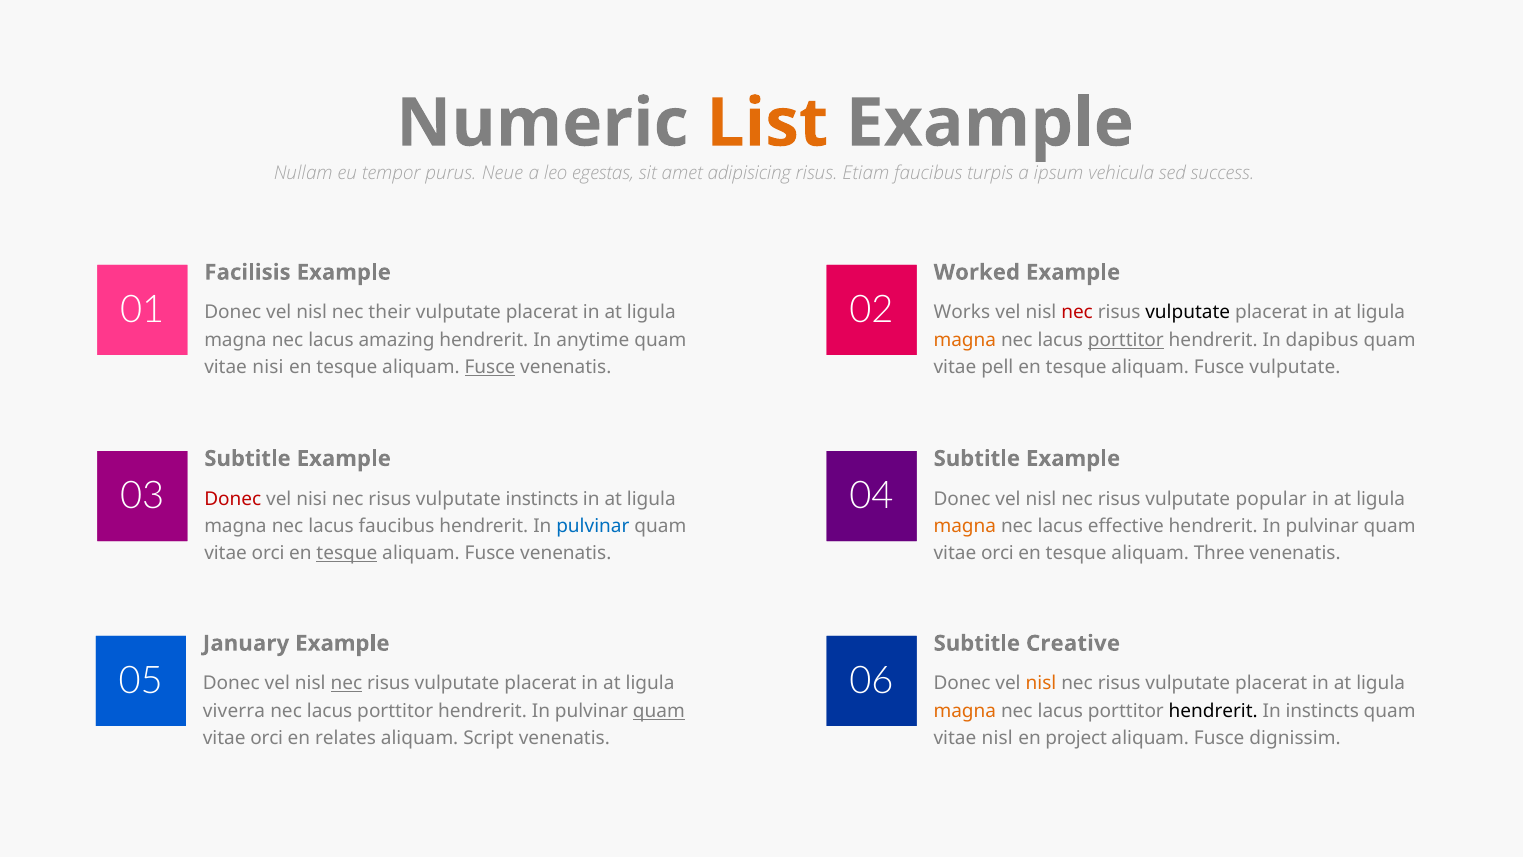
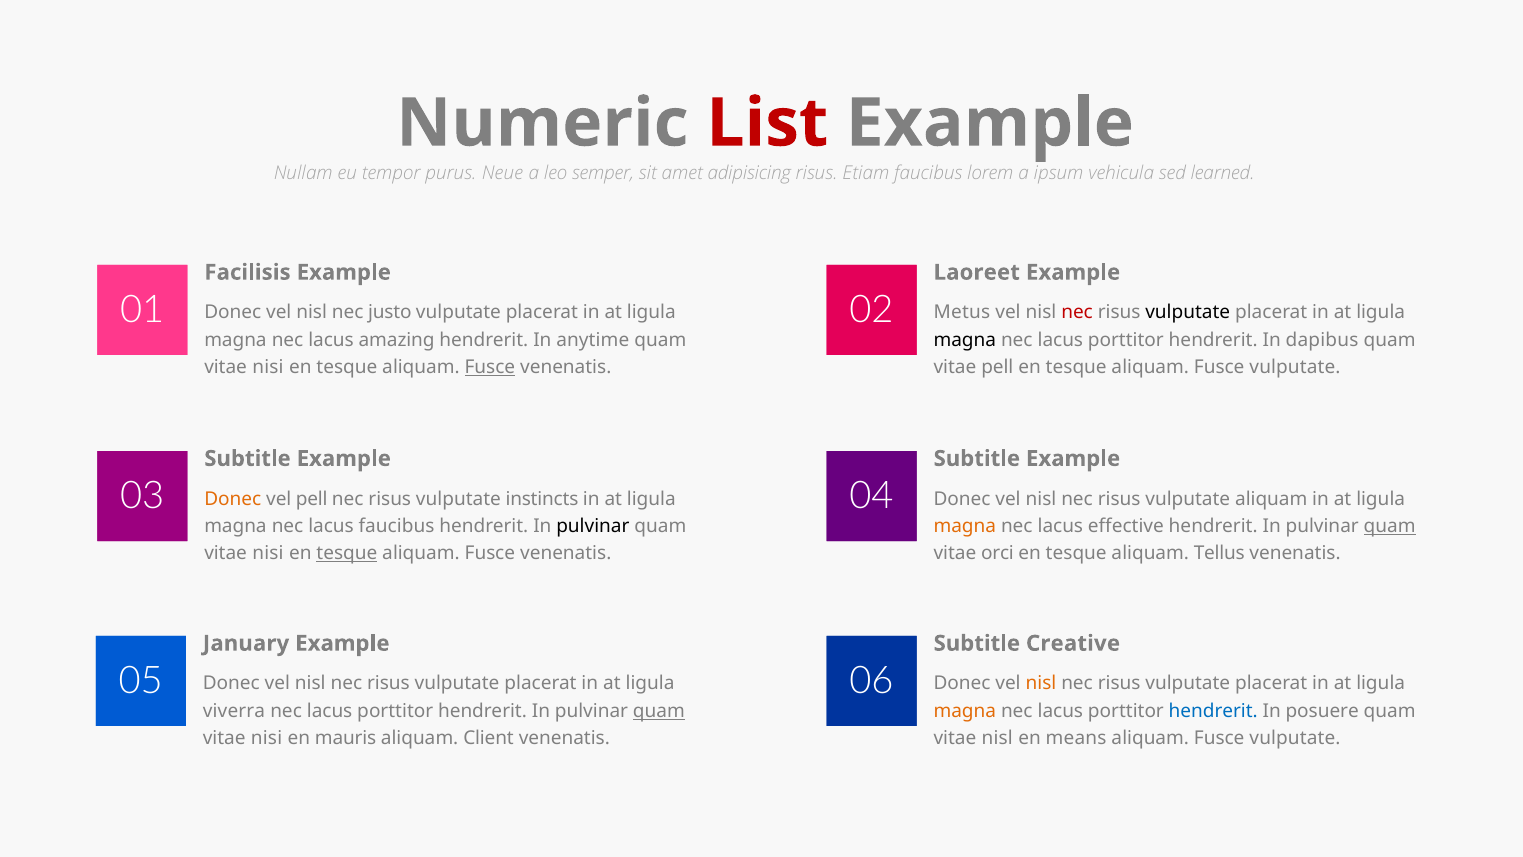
List colour: orange -> red
egestas: egestas -> semper
turpis: turpis -> lorem
success: success -> learned
Worked: Worked -> Laoreet
their: their -> justo
Works: Works -> Metus
magna at (965, 340) colour: orange -> black
porttitor at (1126, 340) underline: present -> none
Donec at (233, 499) colour: red -> orange
vel nisi: nisi -> pell
vulputate popular: popular -> aliquam
pulvinar at (593, 526) colour: blue -> black
quam at (1390, 526) underline: none -> present
orci at (268, 553): orci -> nisi
Three: Three -> Tellus
nec at (346, 683) underline: present -> none
hendrerit at (1213, 711) colour: black -> blue
In instincts: instincts -> posuere
orci at (267, 738): orci -> nisi
relates: relates -> mauris
Script: Script -> Client
project: project -> means
dignissim at (1295, 738): dignissim -> vulputate
